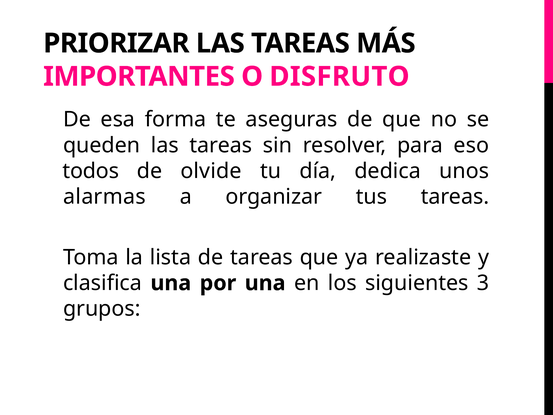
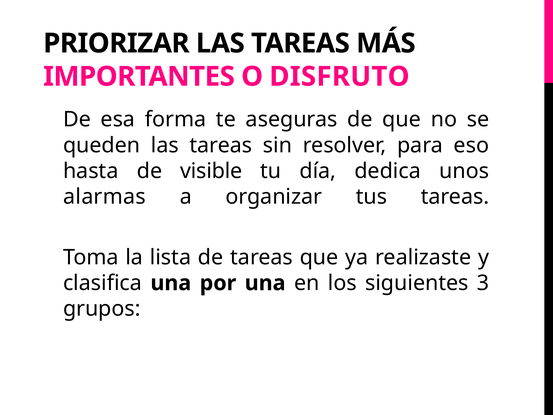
todos: todos -> hasta
olvide: olvide -> visible
